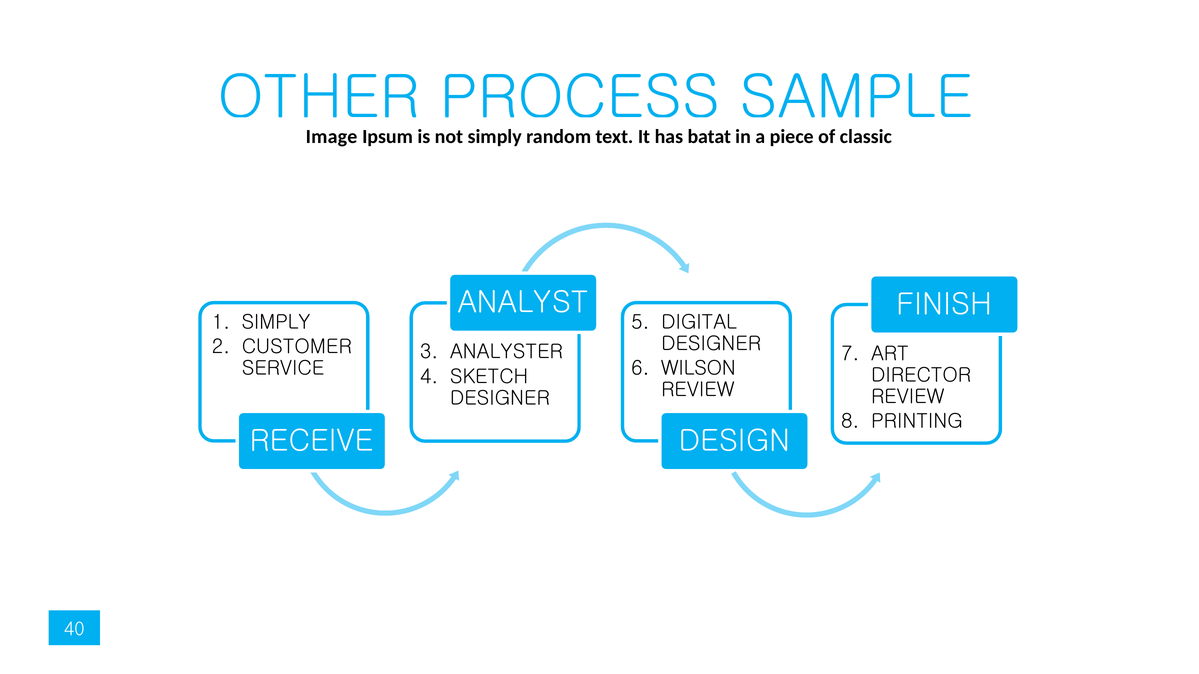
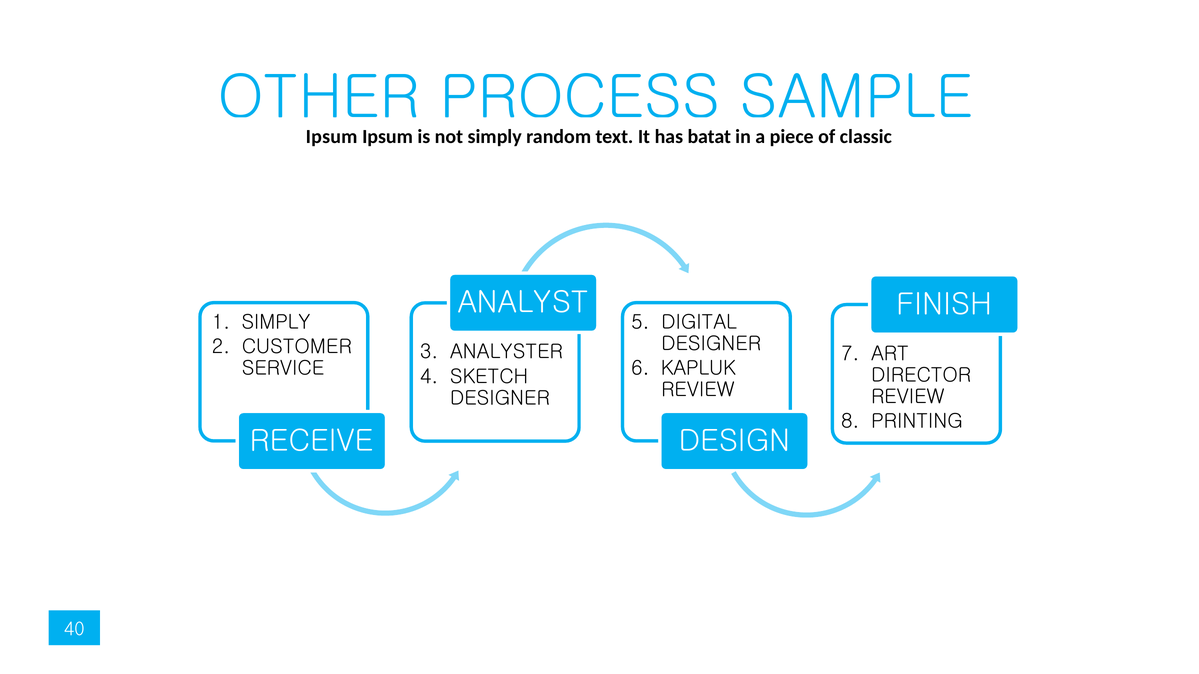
Image at (332, 137): Image -> Ipsum
WILSON: WILSON -> KAPLUK
